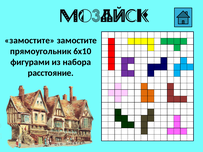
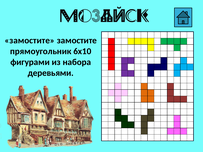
расстояние: расстояние -> деревьями
